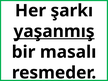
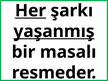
Her underline: none -> present
